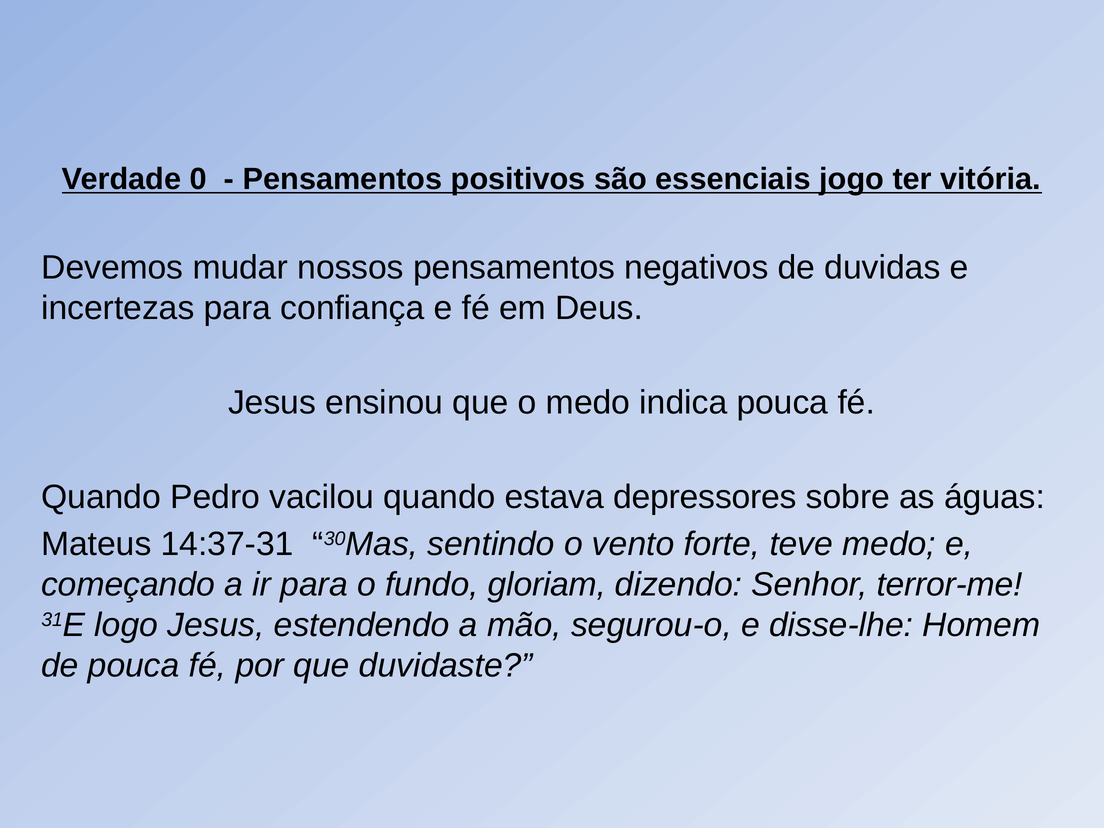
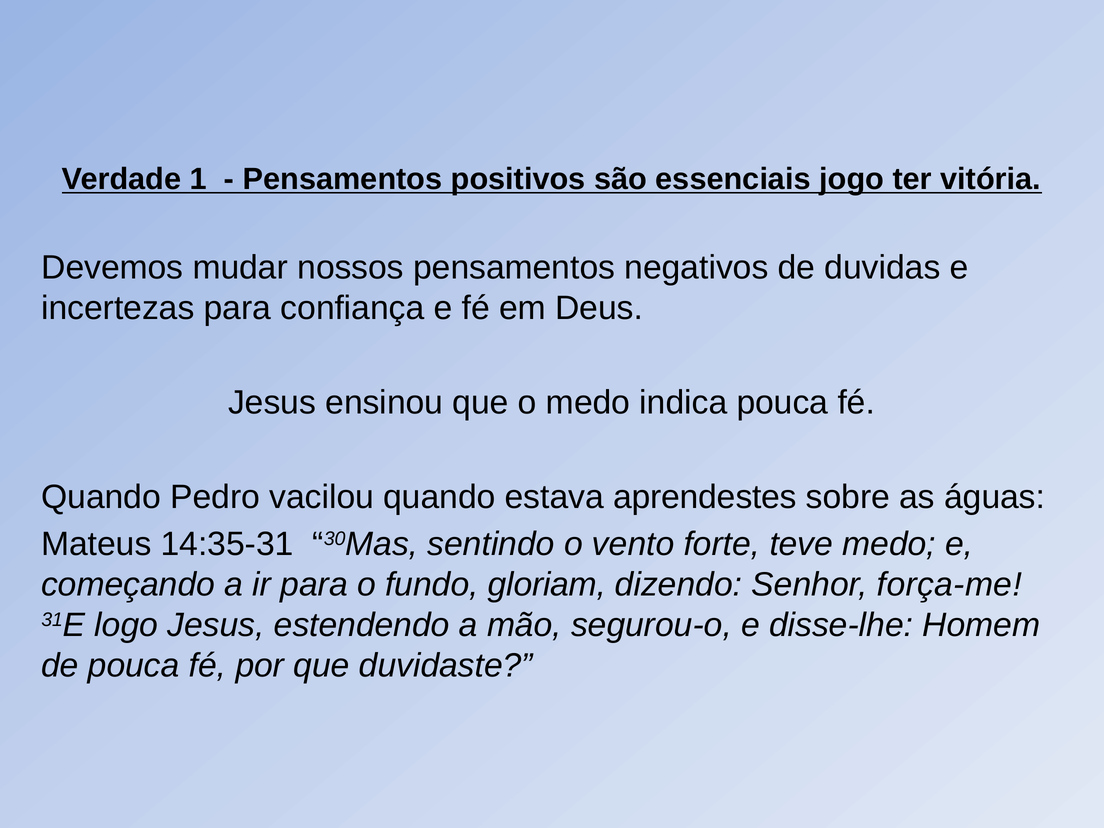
0: 0 -> 1
depressores: depressores -> aprendestes
14:37-31: 14:37-31 -> 14:35-31
terror-me: terror-me -> força-me
